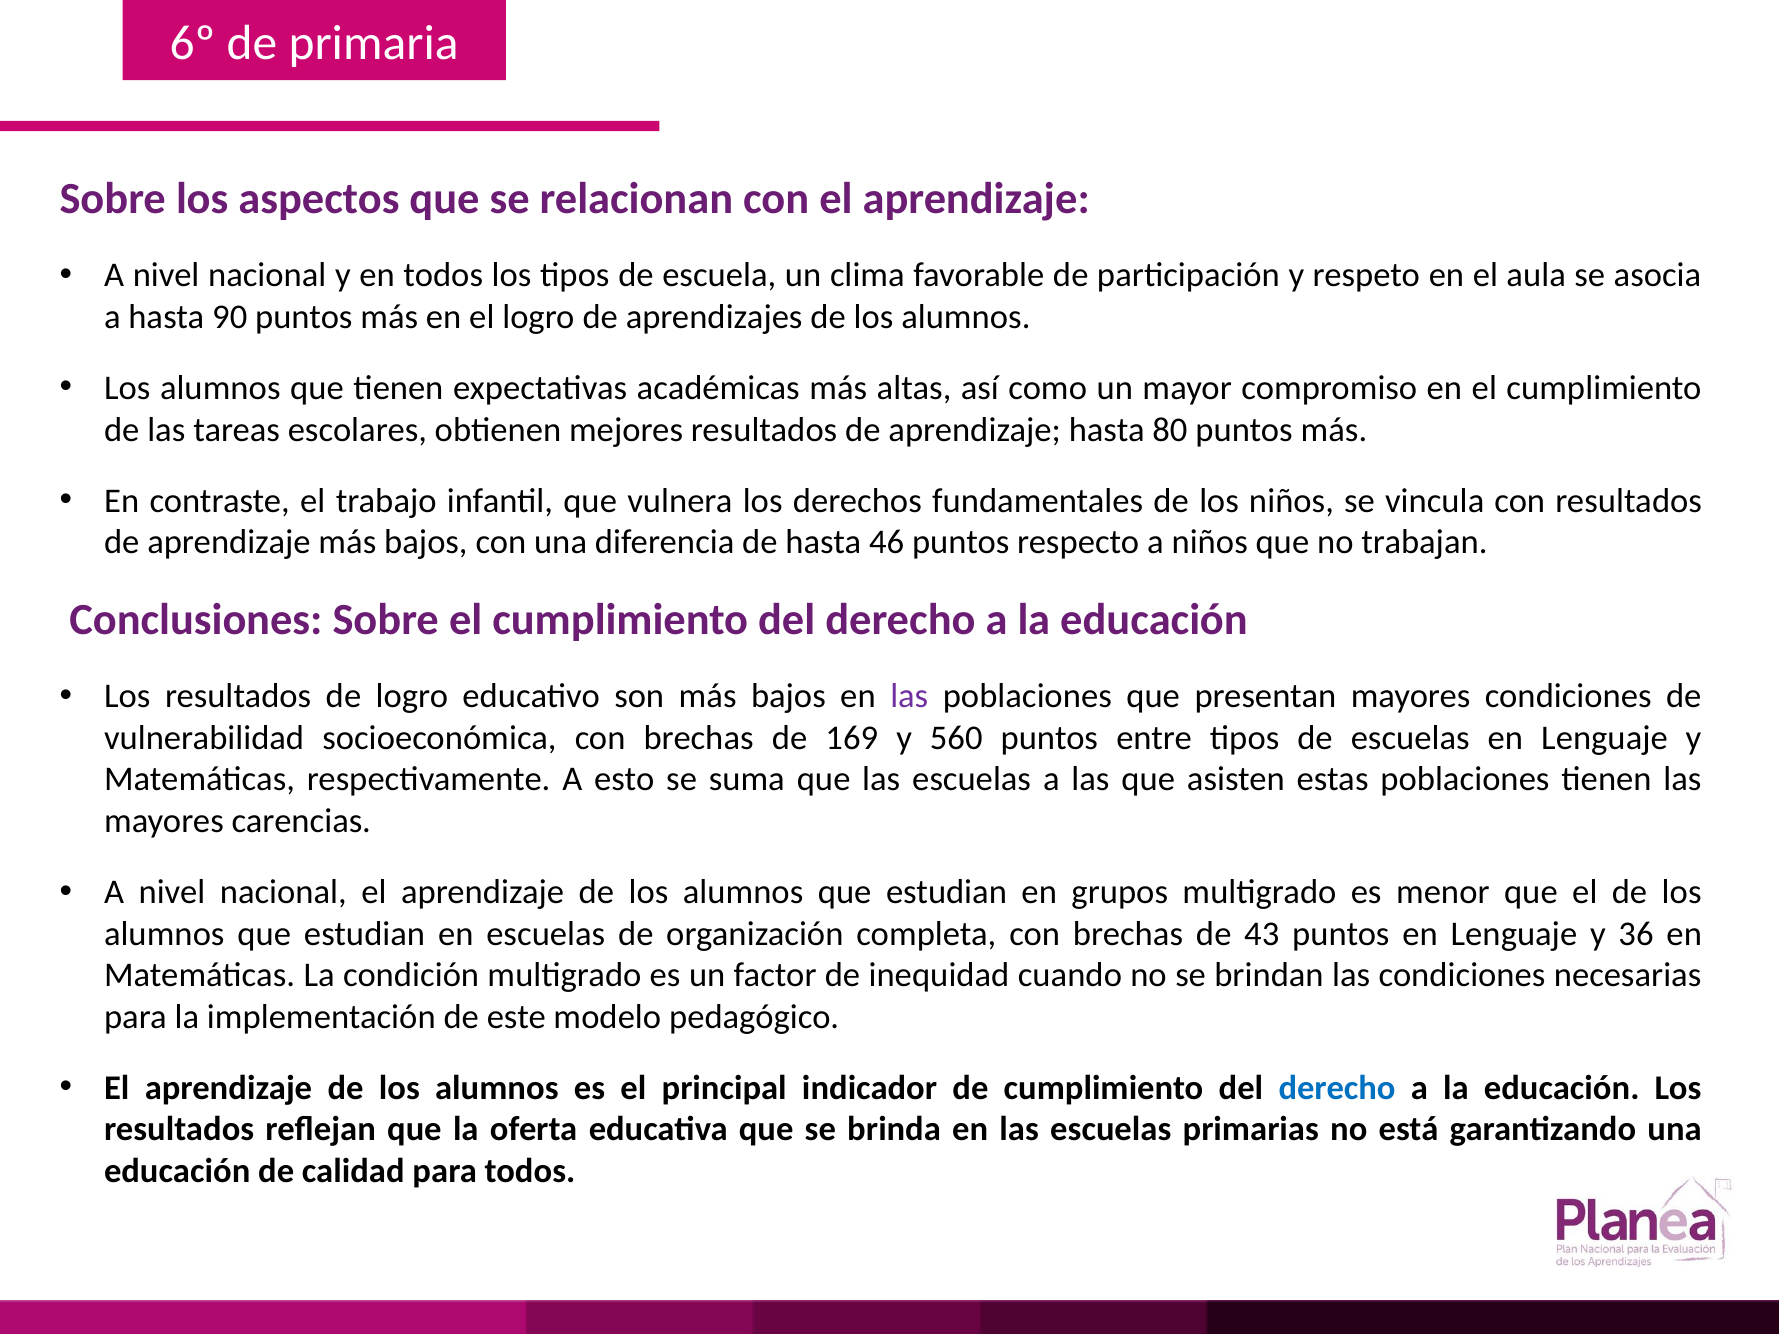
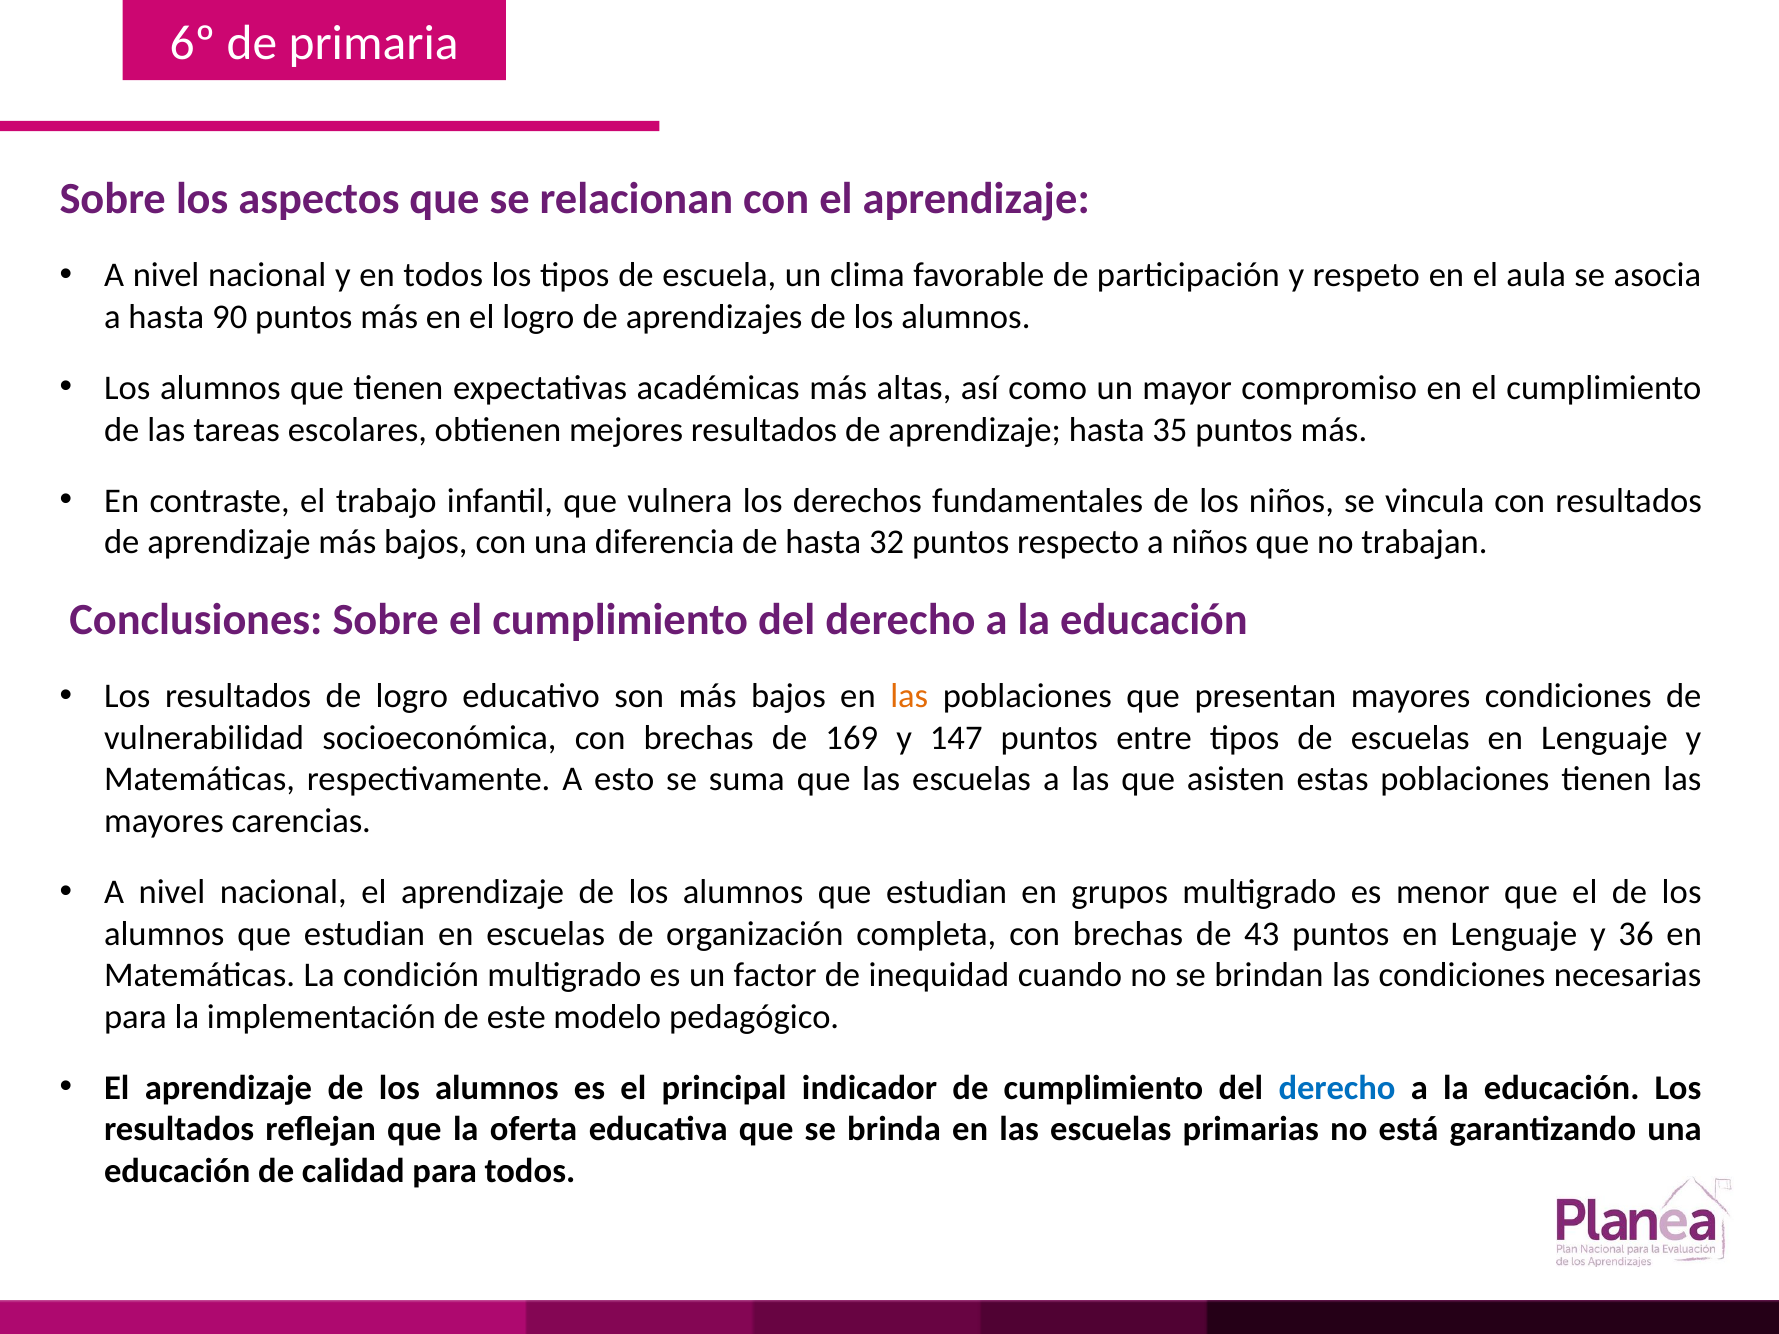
80: 80 -> 35
46: 46 -> 32
las at (909, 697) colour: purple -> orange
560: 560 -> 147
